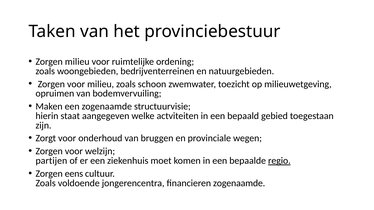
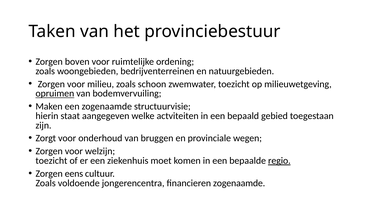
Zorgen milieu: milieu -> boven
opruimen underline: none -> present
partijen at (51, 161): partijen -> toezicht
